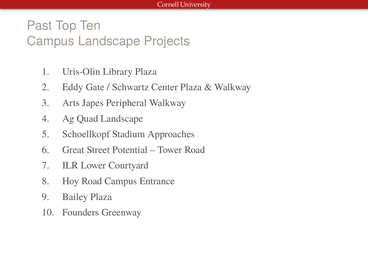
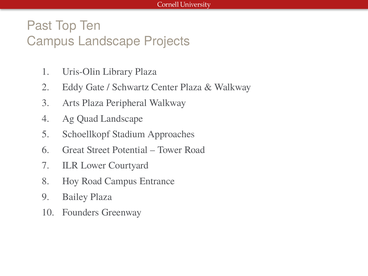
Arts Japes: Japes -> Plaza
